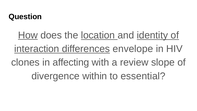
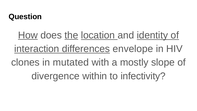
the underline: none -> present
affecting: affecting -> mutated
review: review -> mostly
essential: essential -> infectivity
